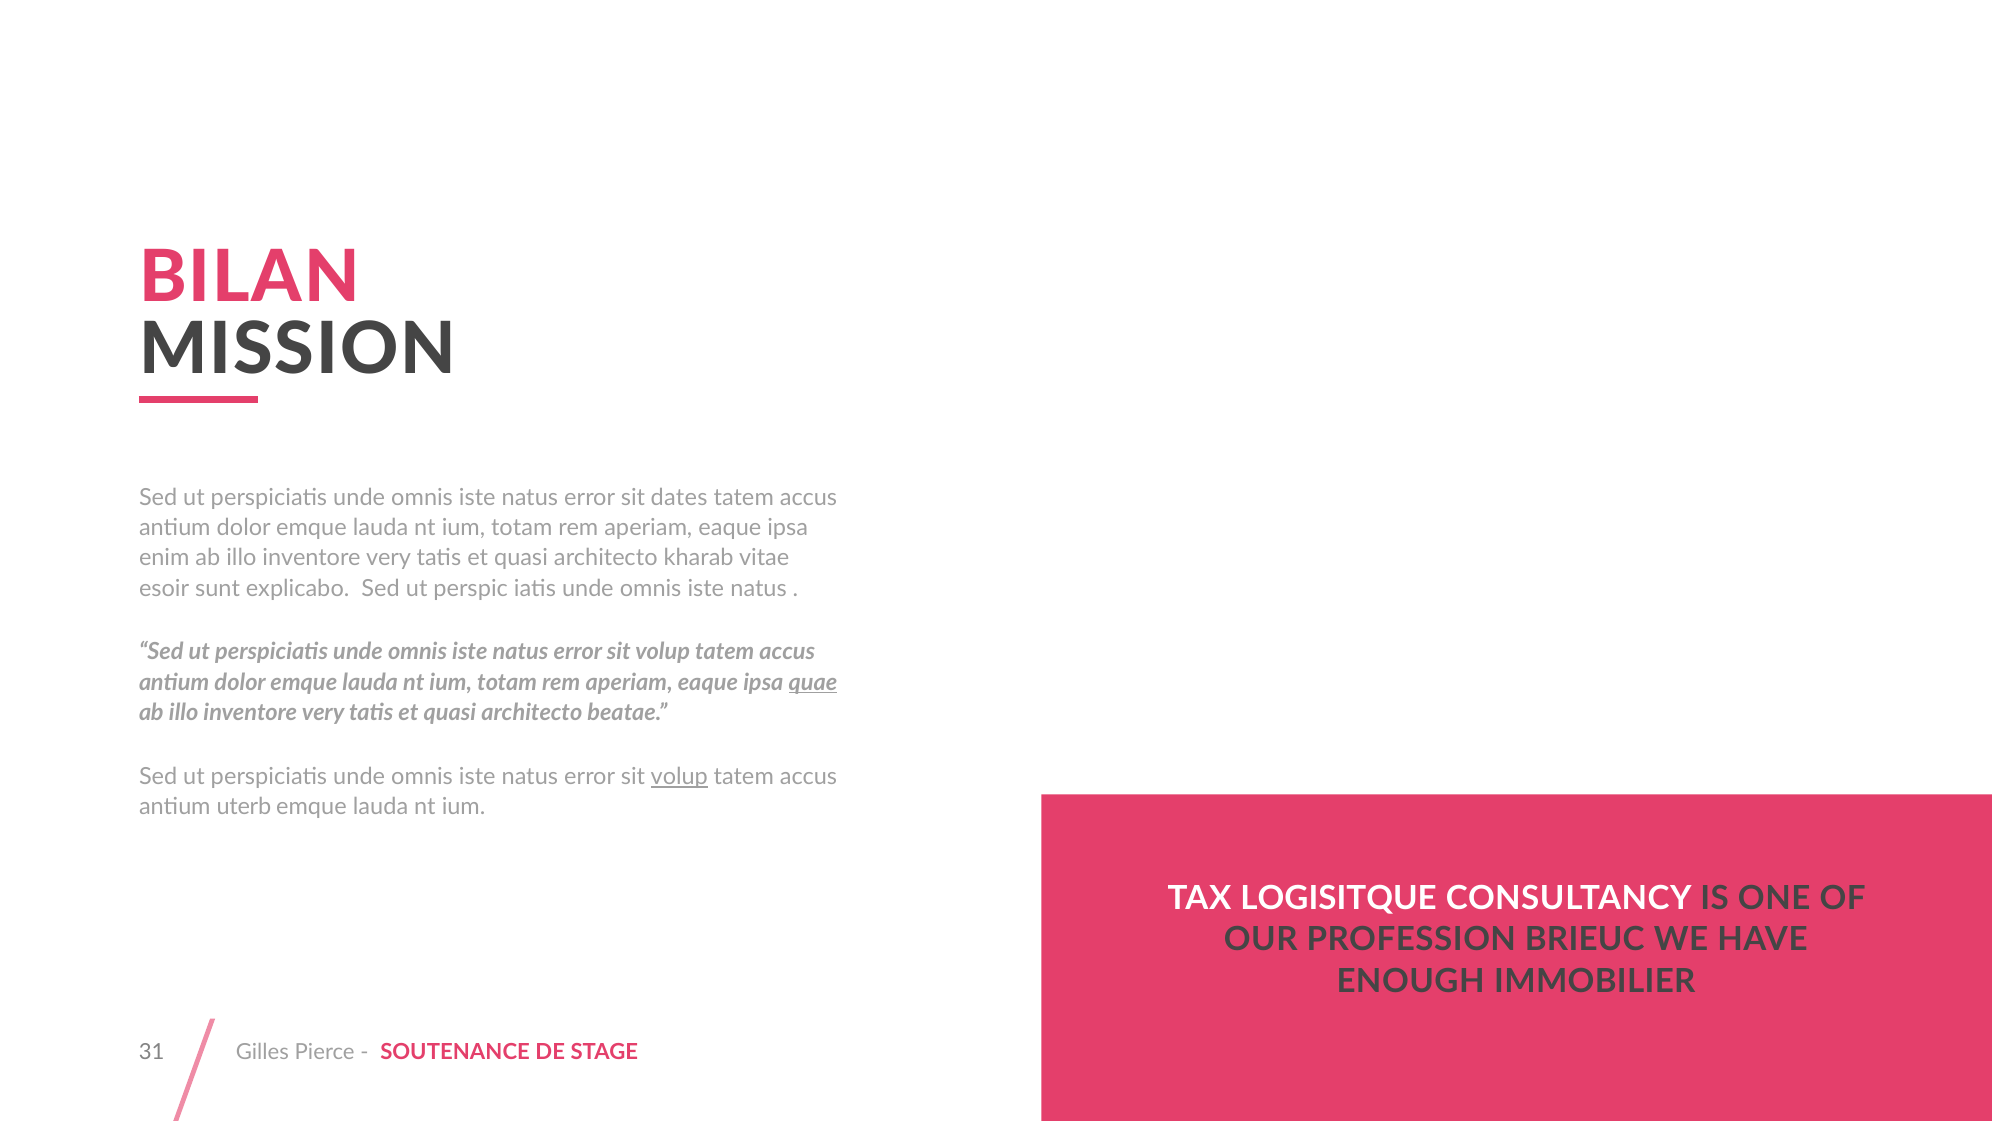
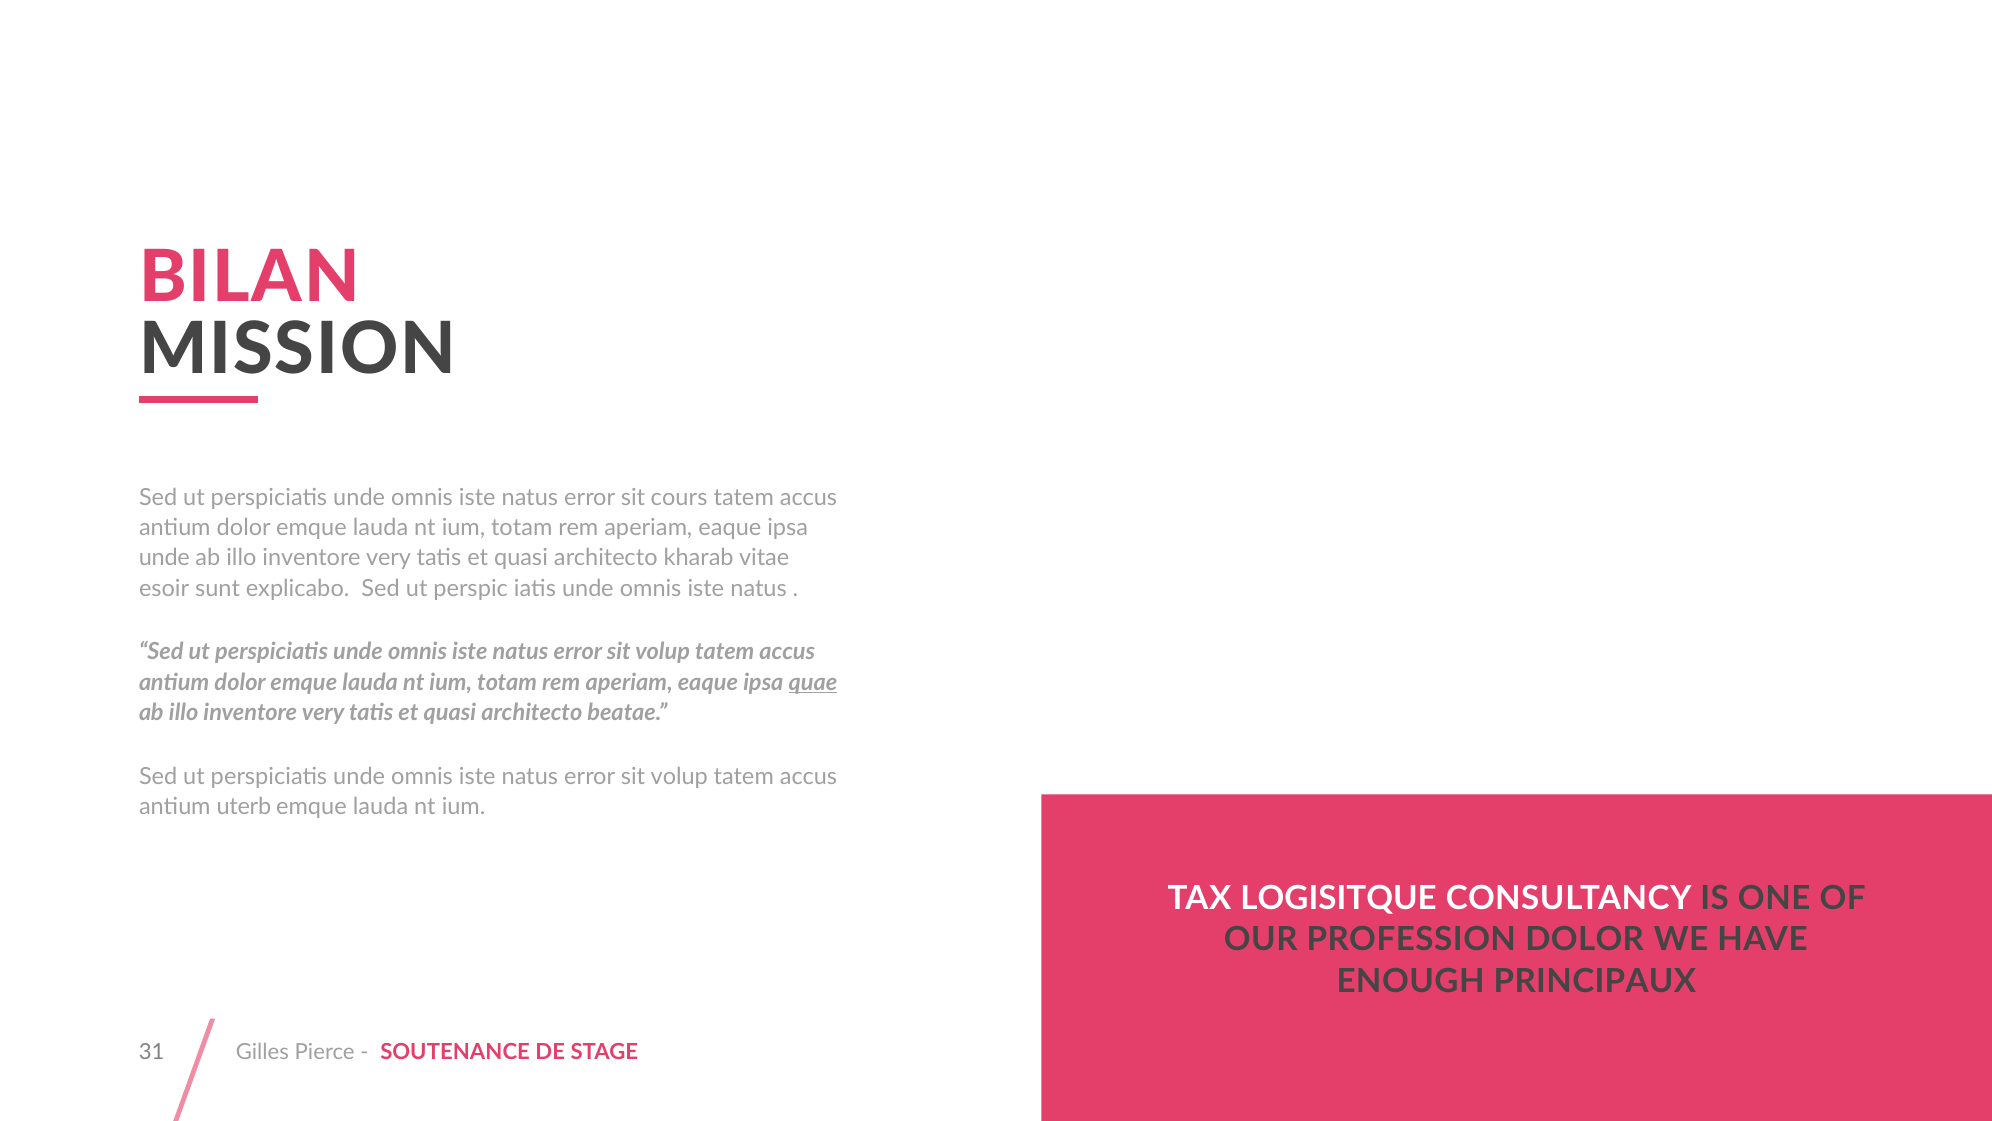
dates: dates -> cours
enim at (164, 558): enim -> unde
volup at (679, 776) underline: present -> none
PROFESSION BRIEUC: BRIEUC -> DOLOR
IMMOBILIER: IMMOBILIER -> PRINCIPAUX
